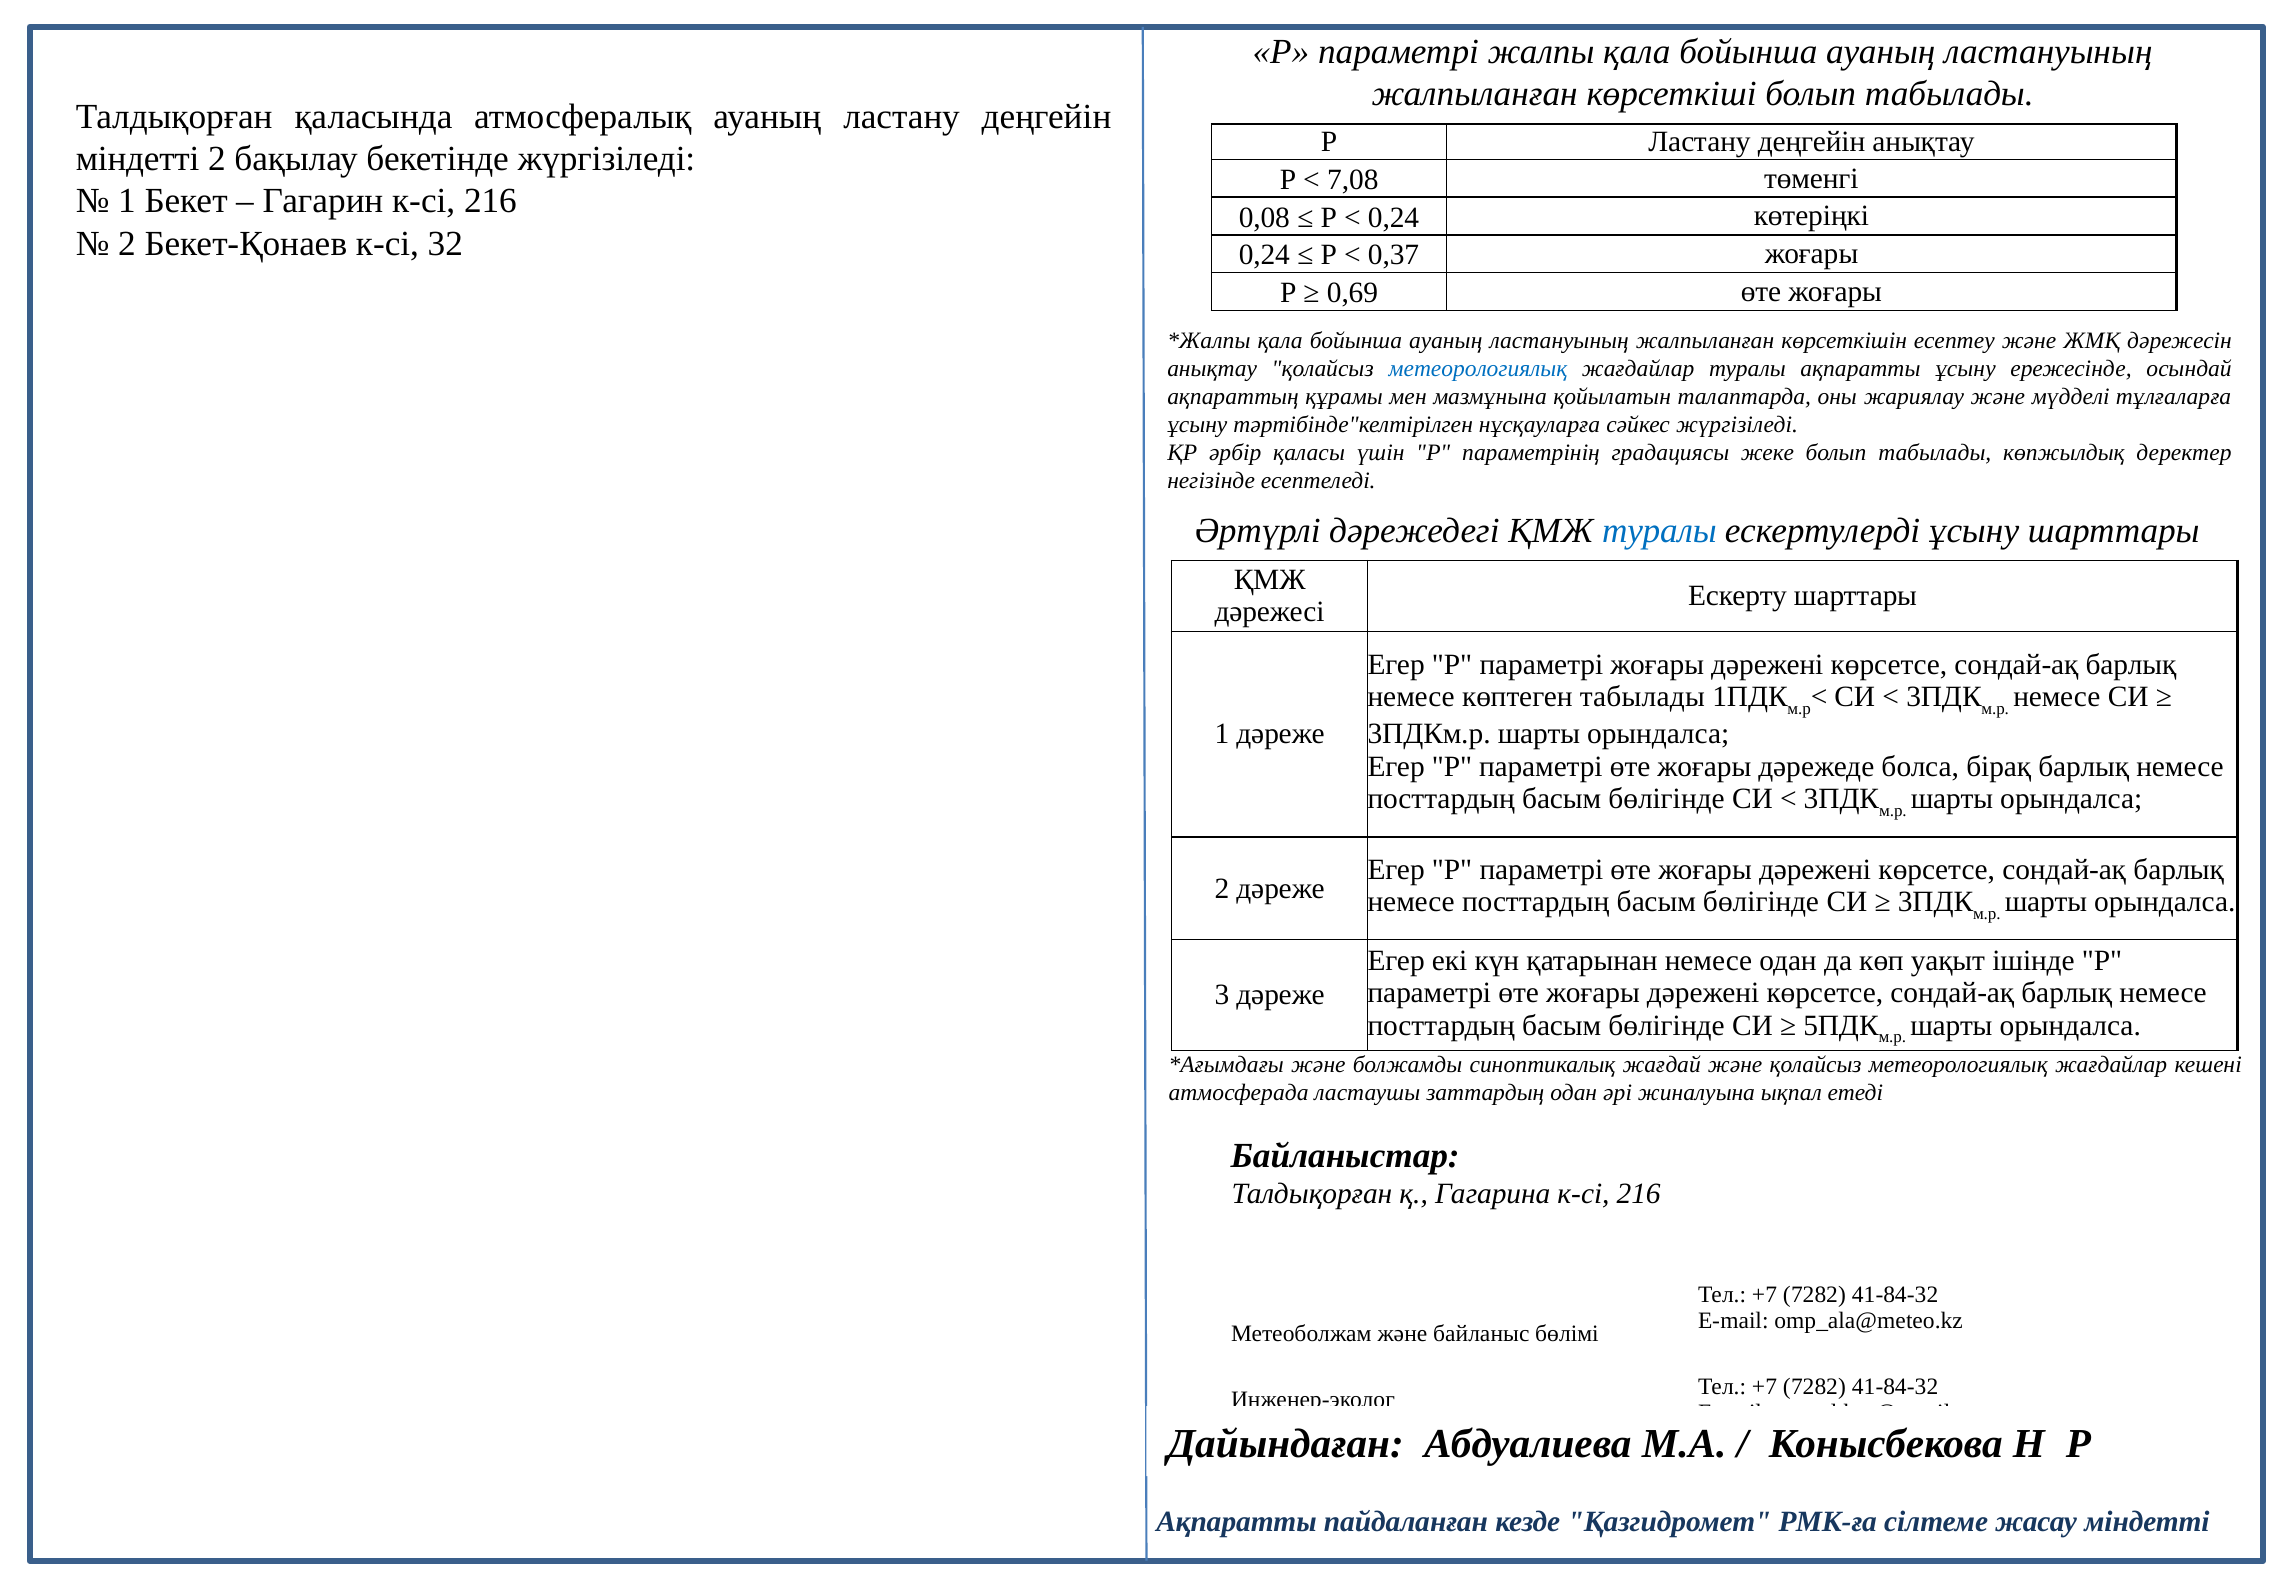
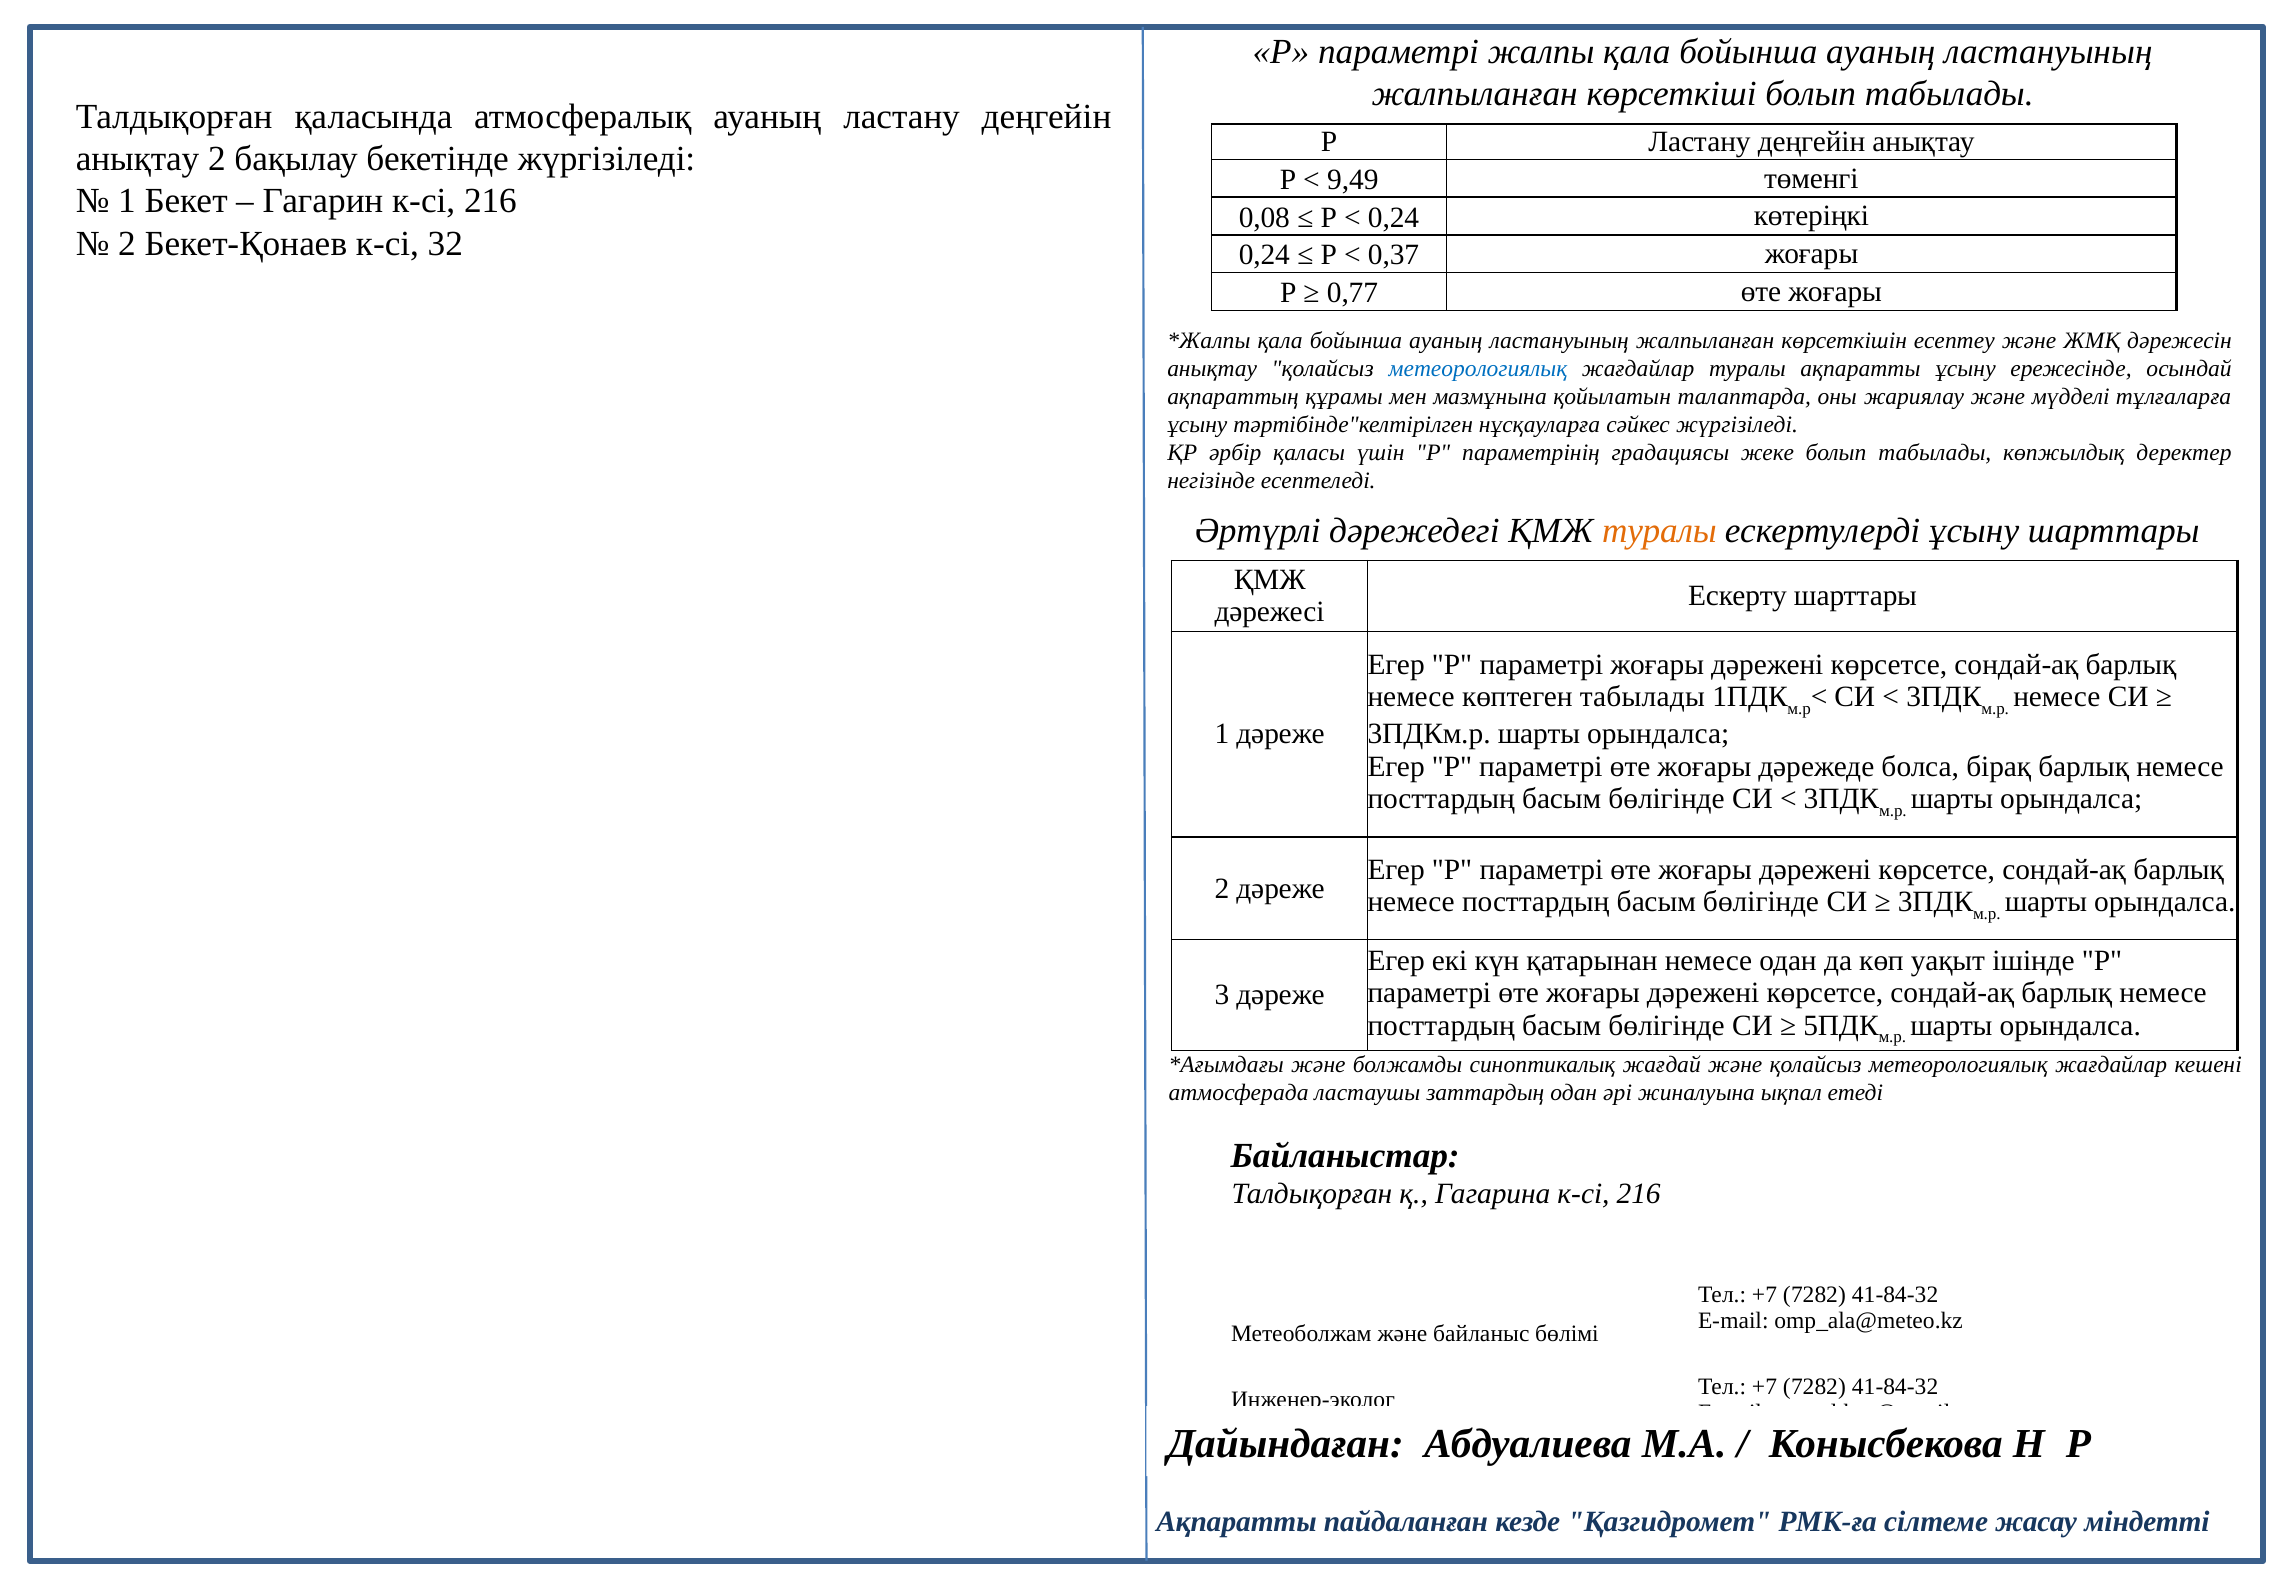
міндетті at (138, 159): міндетті -> анықтау
7,08: 7,08 -> 9,49
0,69: 0,69 -> 0,77
туралы at (1659, 531) colour: blue -> orange
